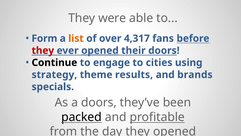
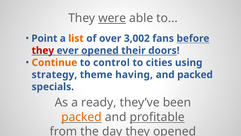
were underline: none -> present
Form: Form -> Point
4,317: 4,317 -> 3,002
Continue colour: black -> orange
engage: engage -> control
results: results -> having
and brands: brands -> packed
a doors: doors -> ready
packed at (82, 117) colour: black -> orange
